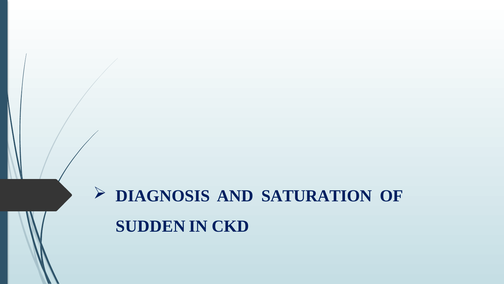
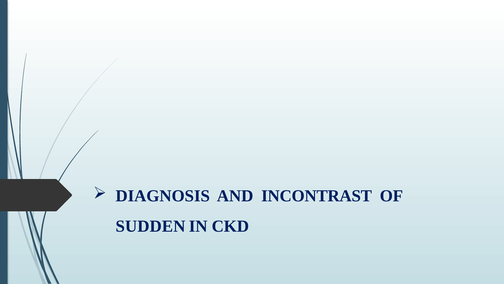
SATURATION: SATURATION -> INCONTRAST
